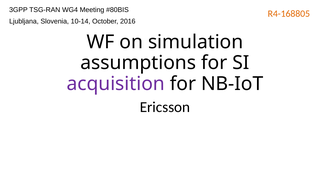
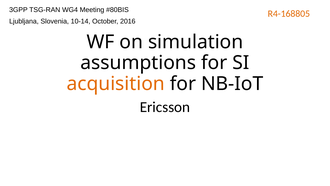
acquisition colour: purple -> orange
